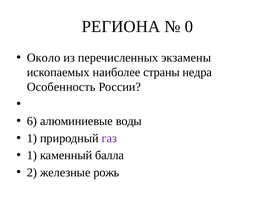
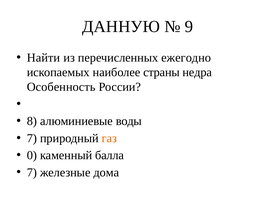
РЕГИОНА: РЕГИОНА -> ДАННУЮ
0: 0 -> 9
Около: Около -> Найти
экзамены: экзамены -> ежегодно
6: 6 -> 8
1 at (32, 138): 1 -> 7
газ colour: purple -> orange
1 at (32, 155): 1 -> 0
2 at (32, 173): 2 -> 7
рожь: рожь -> дома
